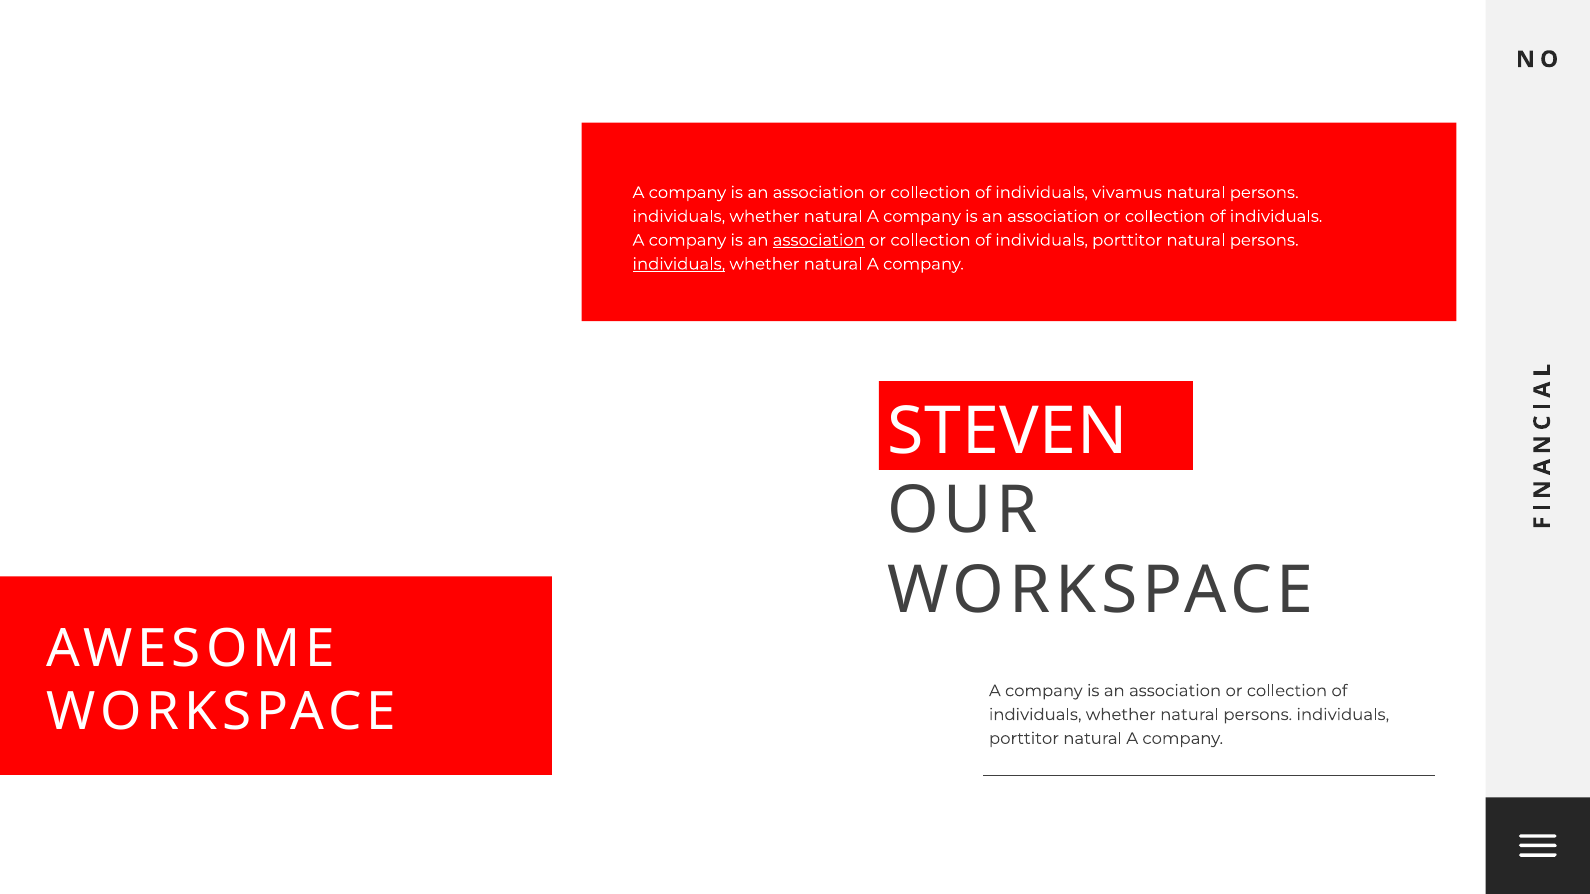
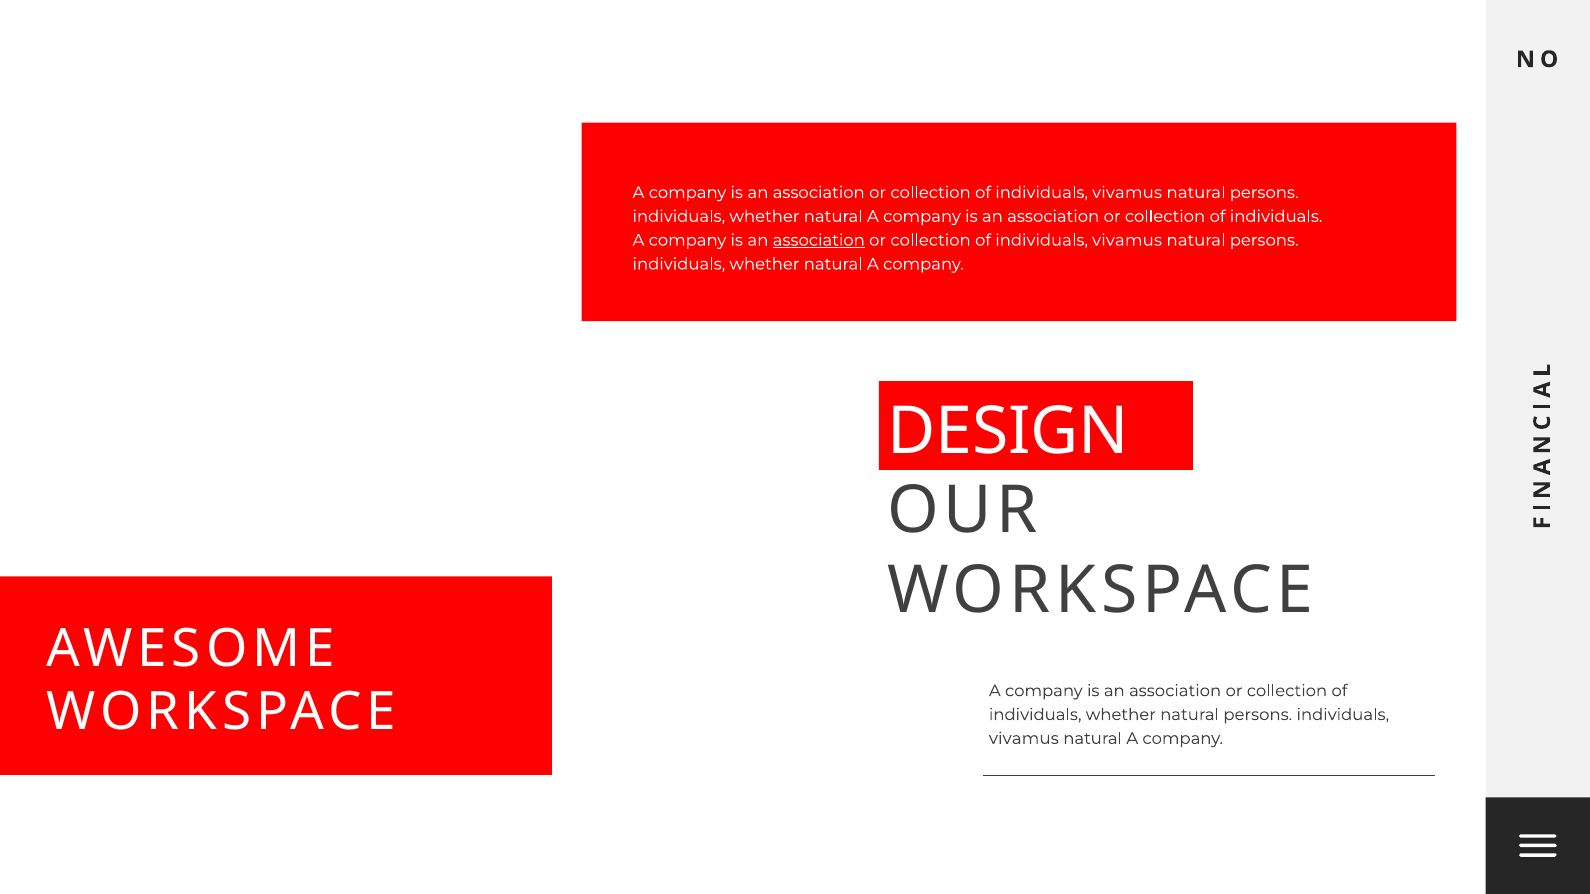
porttitor at (1127, 240): porttitor -> vivamus
individuals at (679, 264) underline: present -> none
STEVEN: STEVEN -> DESIGN
porttitor at (1024, 739): porttitor -> vivamus
